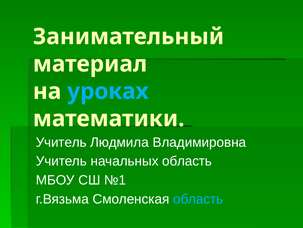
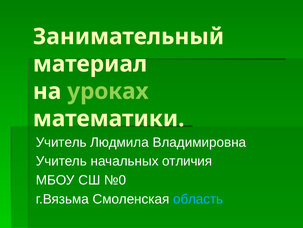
уроках colour: light blue -> light green
начальных область: область -> отличия
№1: №1 -> №0
